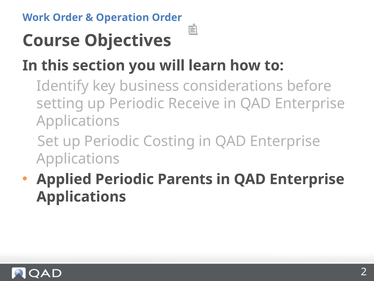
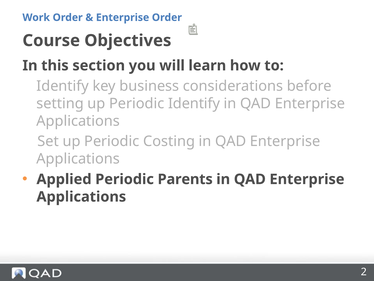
Operation at (123, 17): Operation -> Enterprise
Periodic Receive: Receive -> Identify
